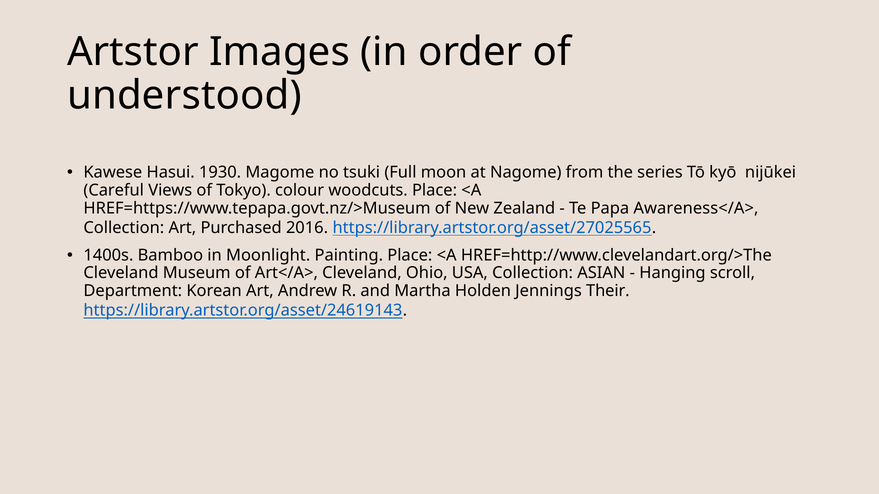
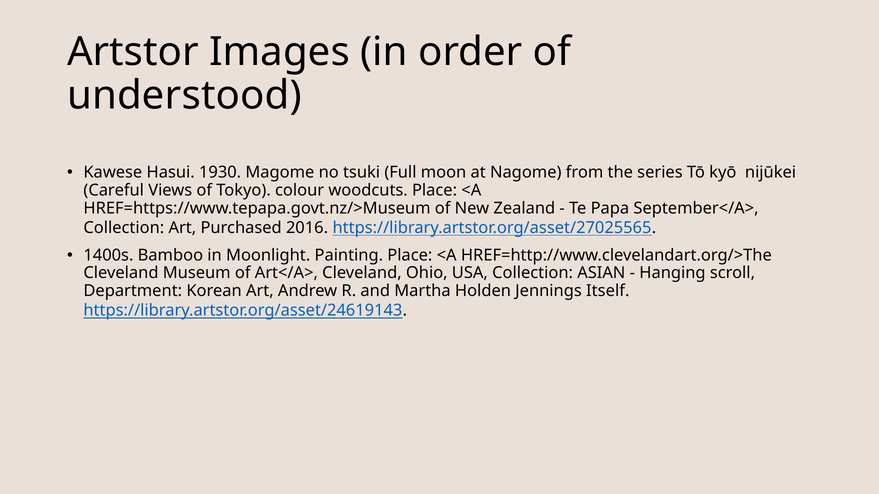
Awareness</A>: Awareness</A> -> September</A>
Their: Their -> Itself
